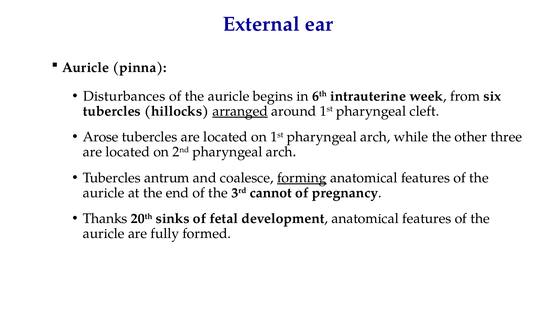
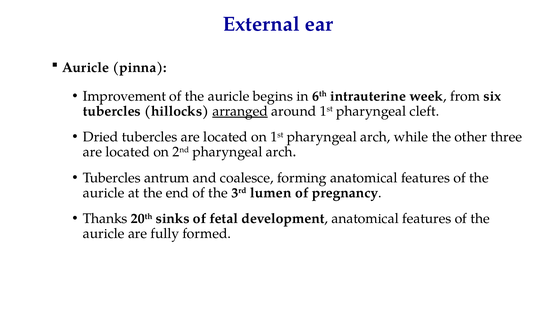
Disturbances: Disturbances -> Improvement
Arose: Arose -> Dried
forming underline: present -> none
cannot: cannot -> lumen
